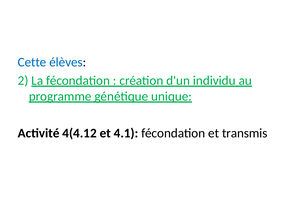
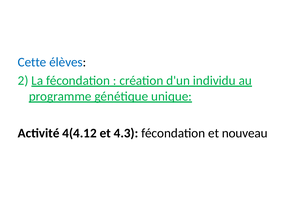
4.1: 4.1 -> 4.3
transmis: transmis -> nouveau
